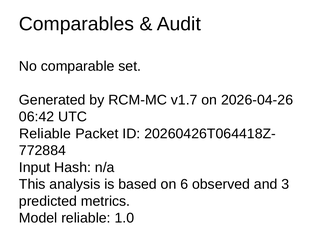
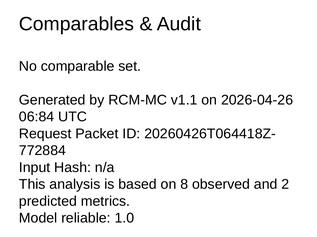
v1.7: v1.7 -> v1.1
06:42: 06:42 -> 06:84
Reliable at (45, 134): Reliable -> Request
6: 6 -> 8
3: 3 -> 2
